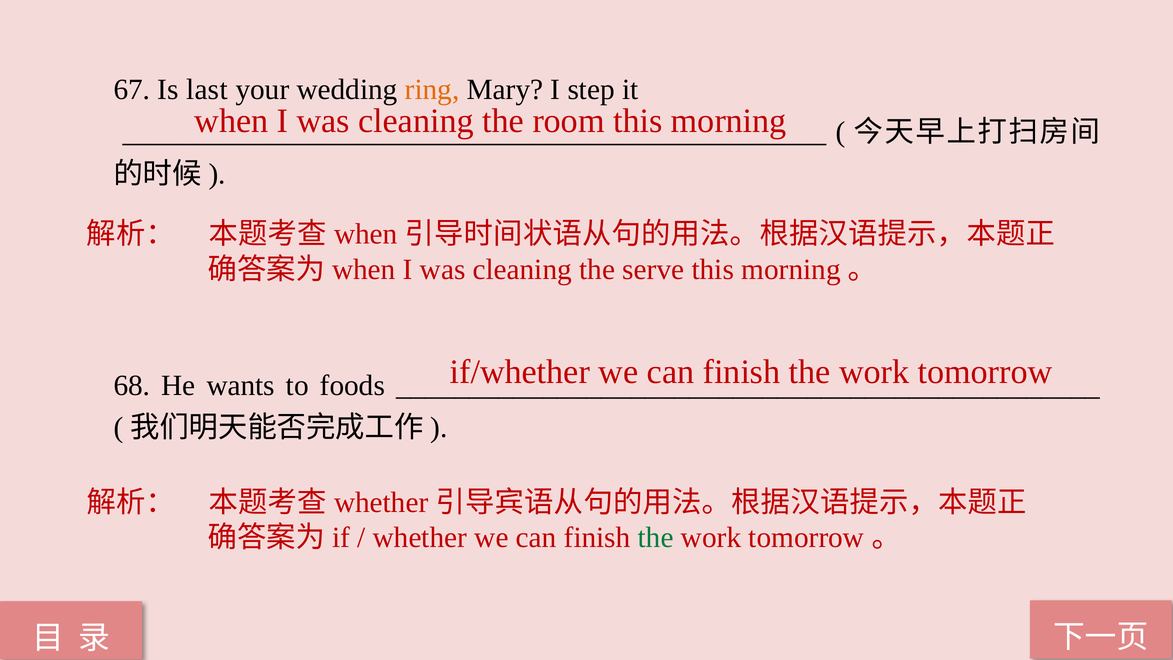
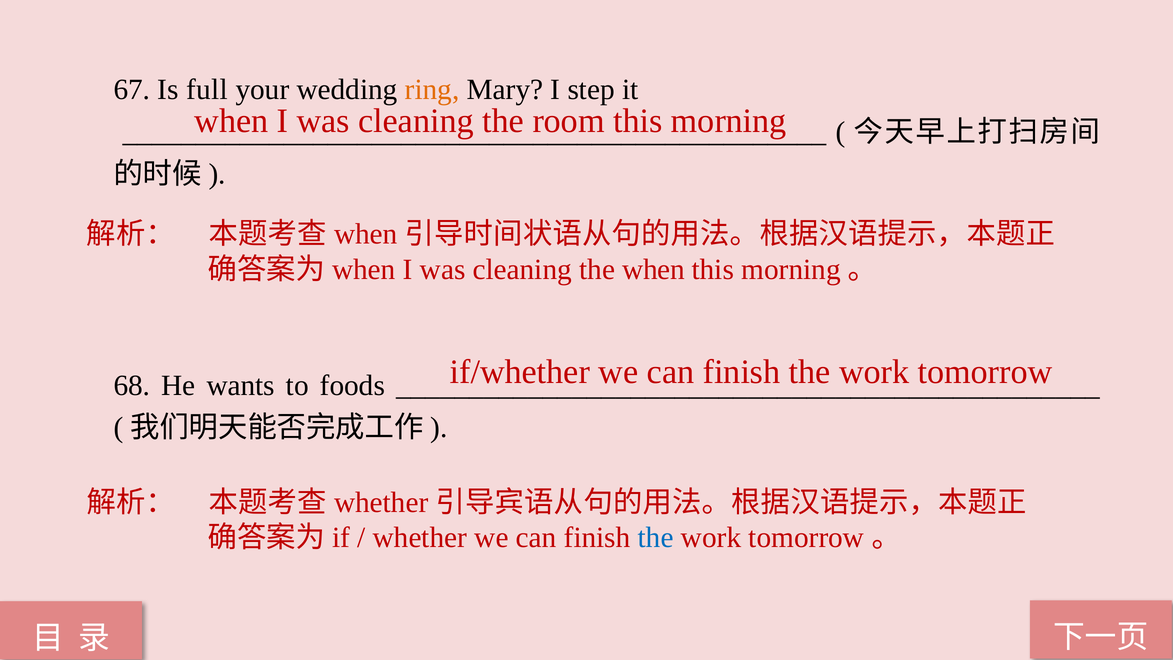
last: last -> full
the serve: serve -> when
the at (656, 538) colour: green -> blue
